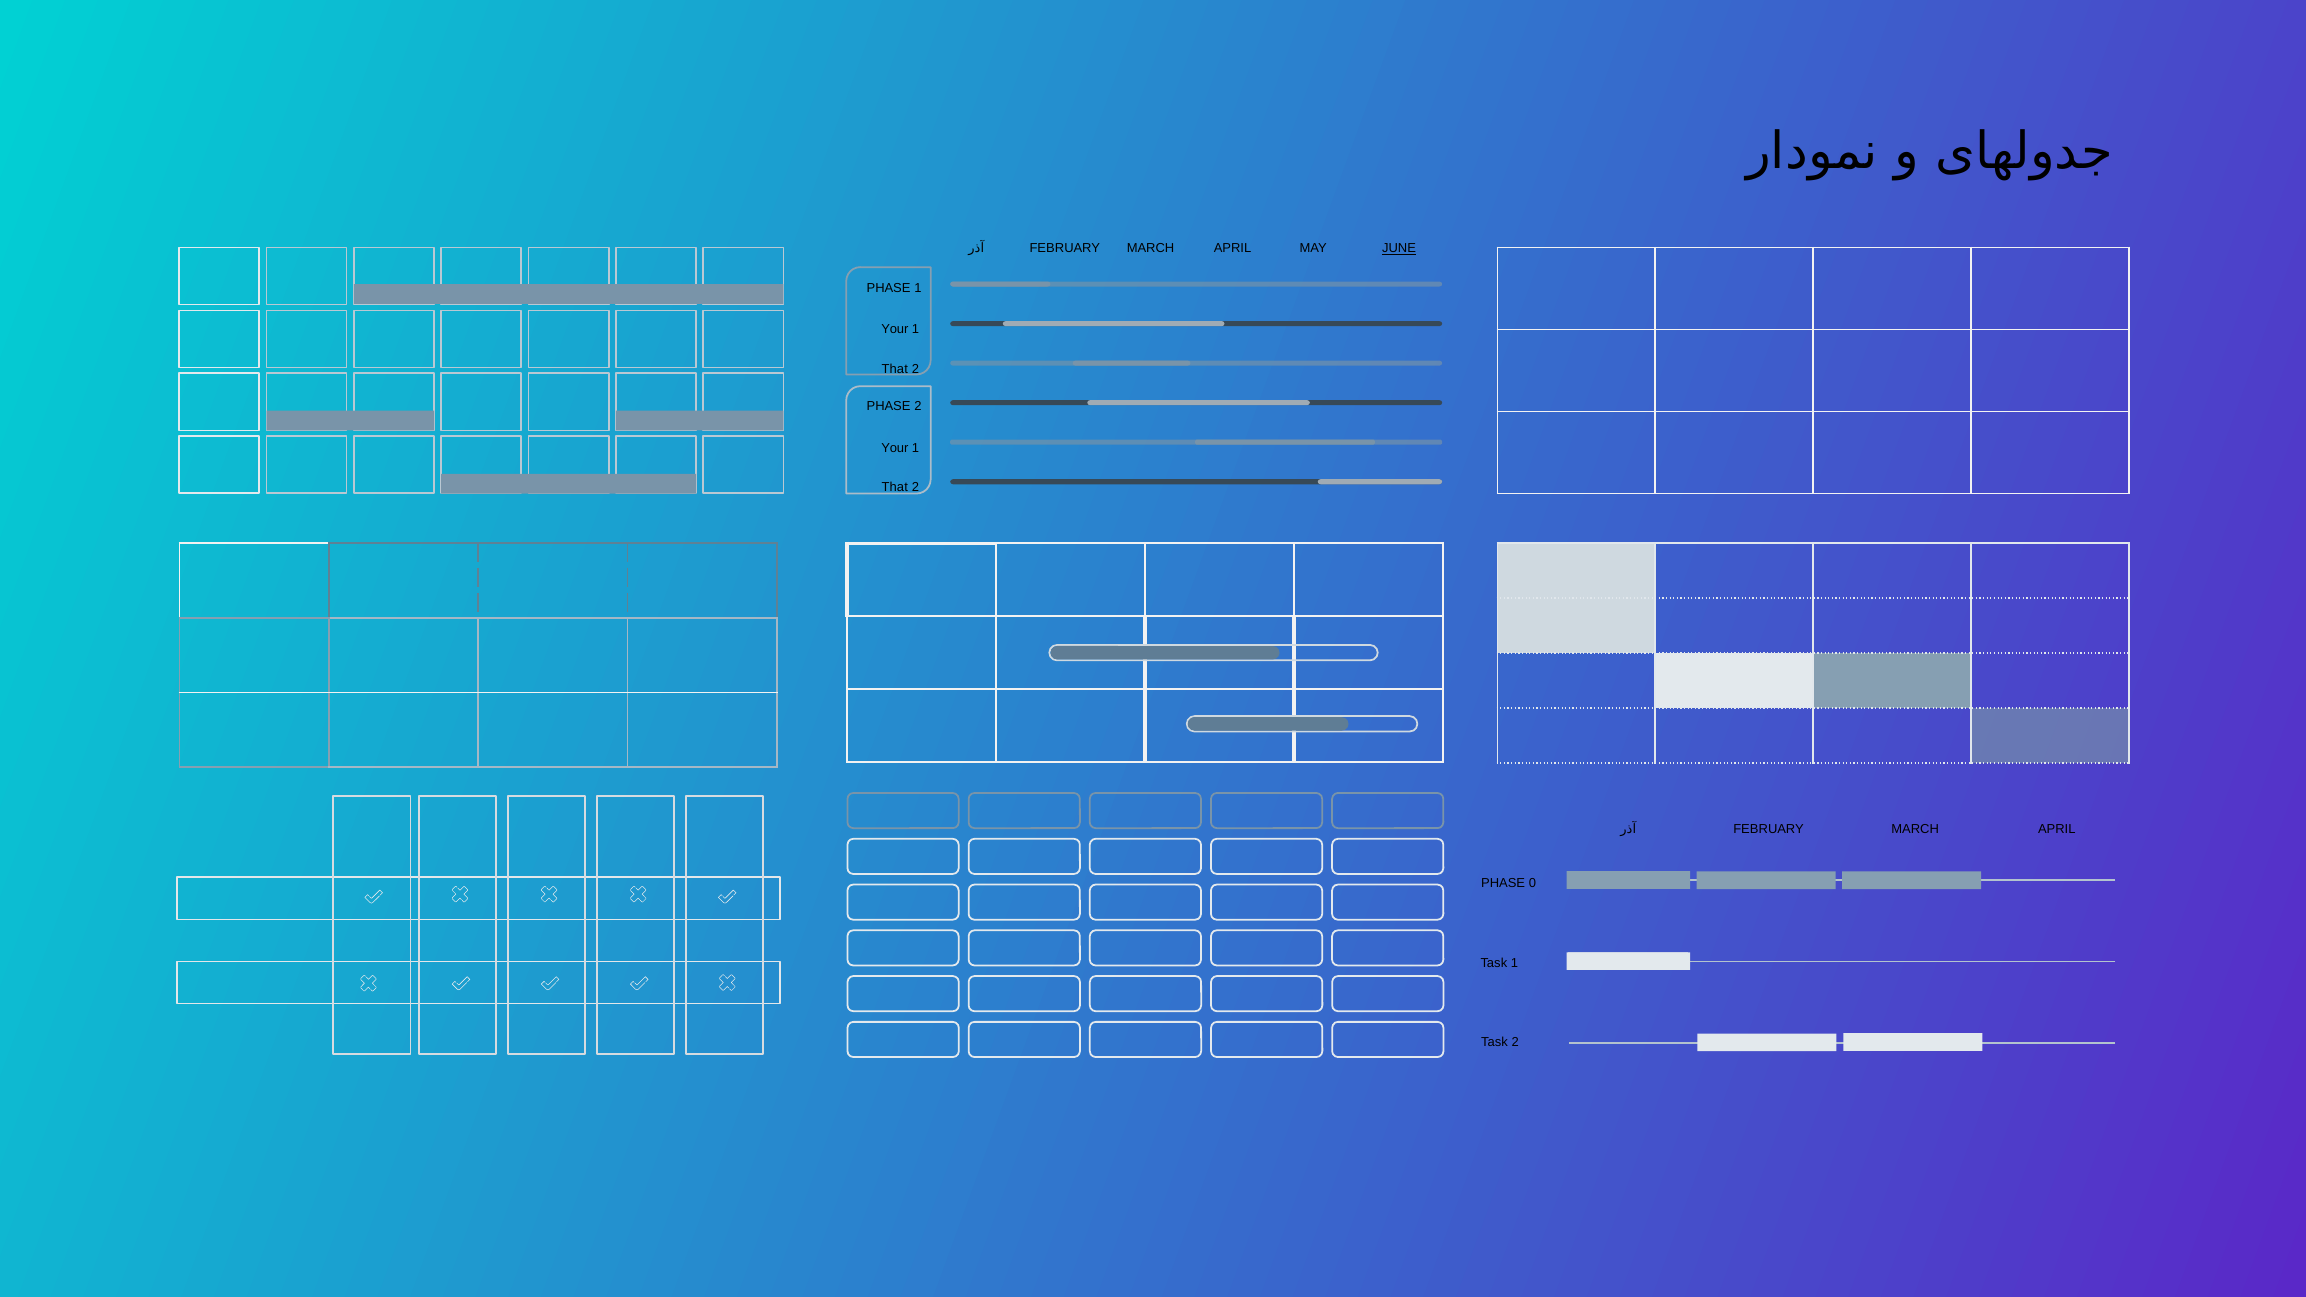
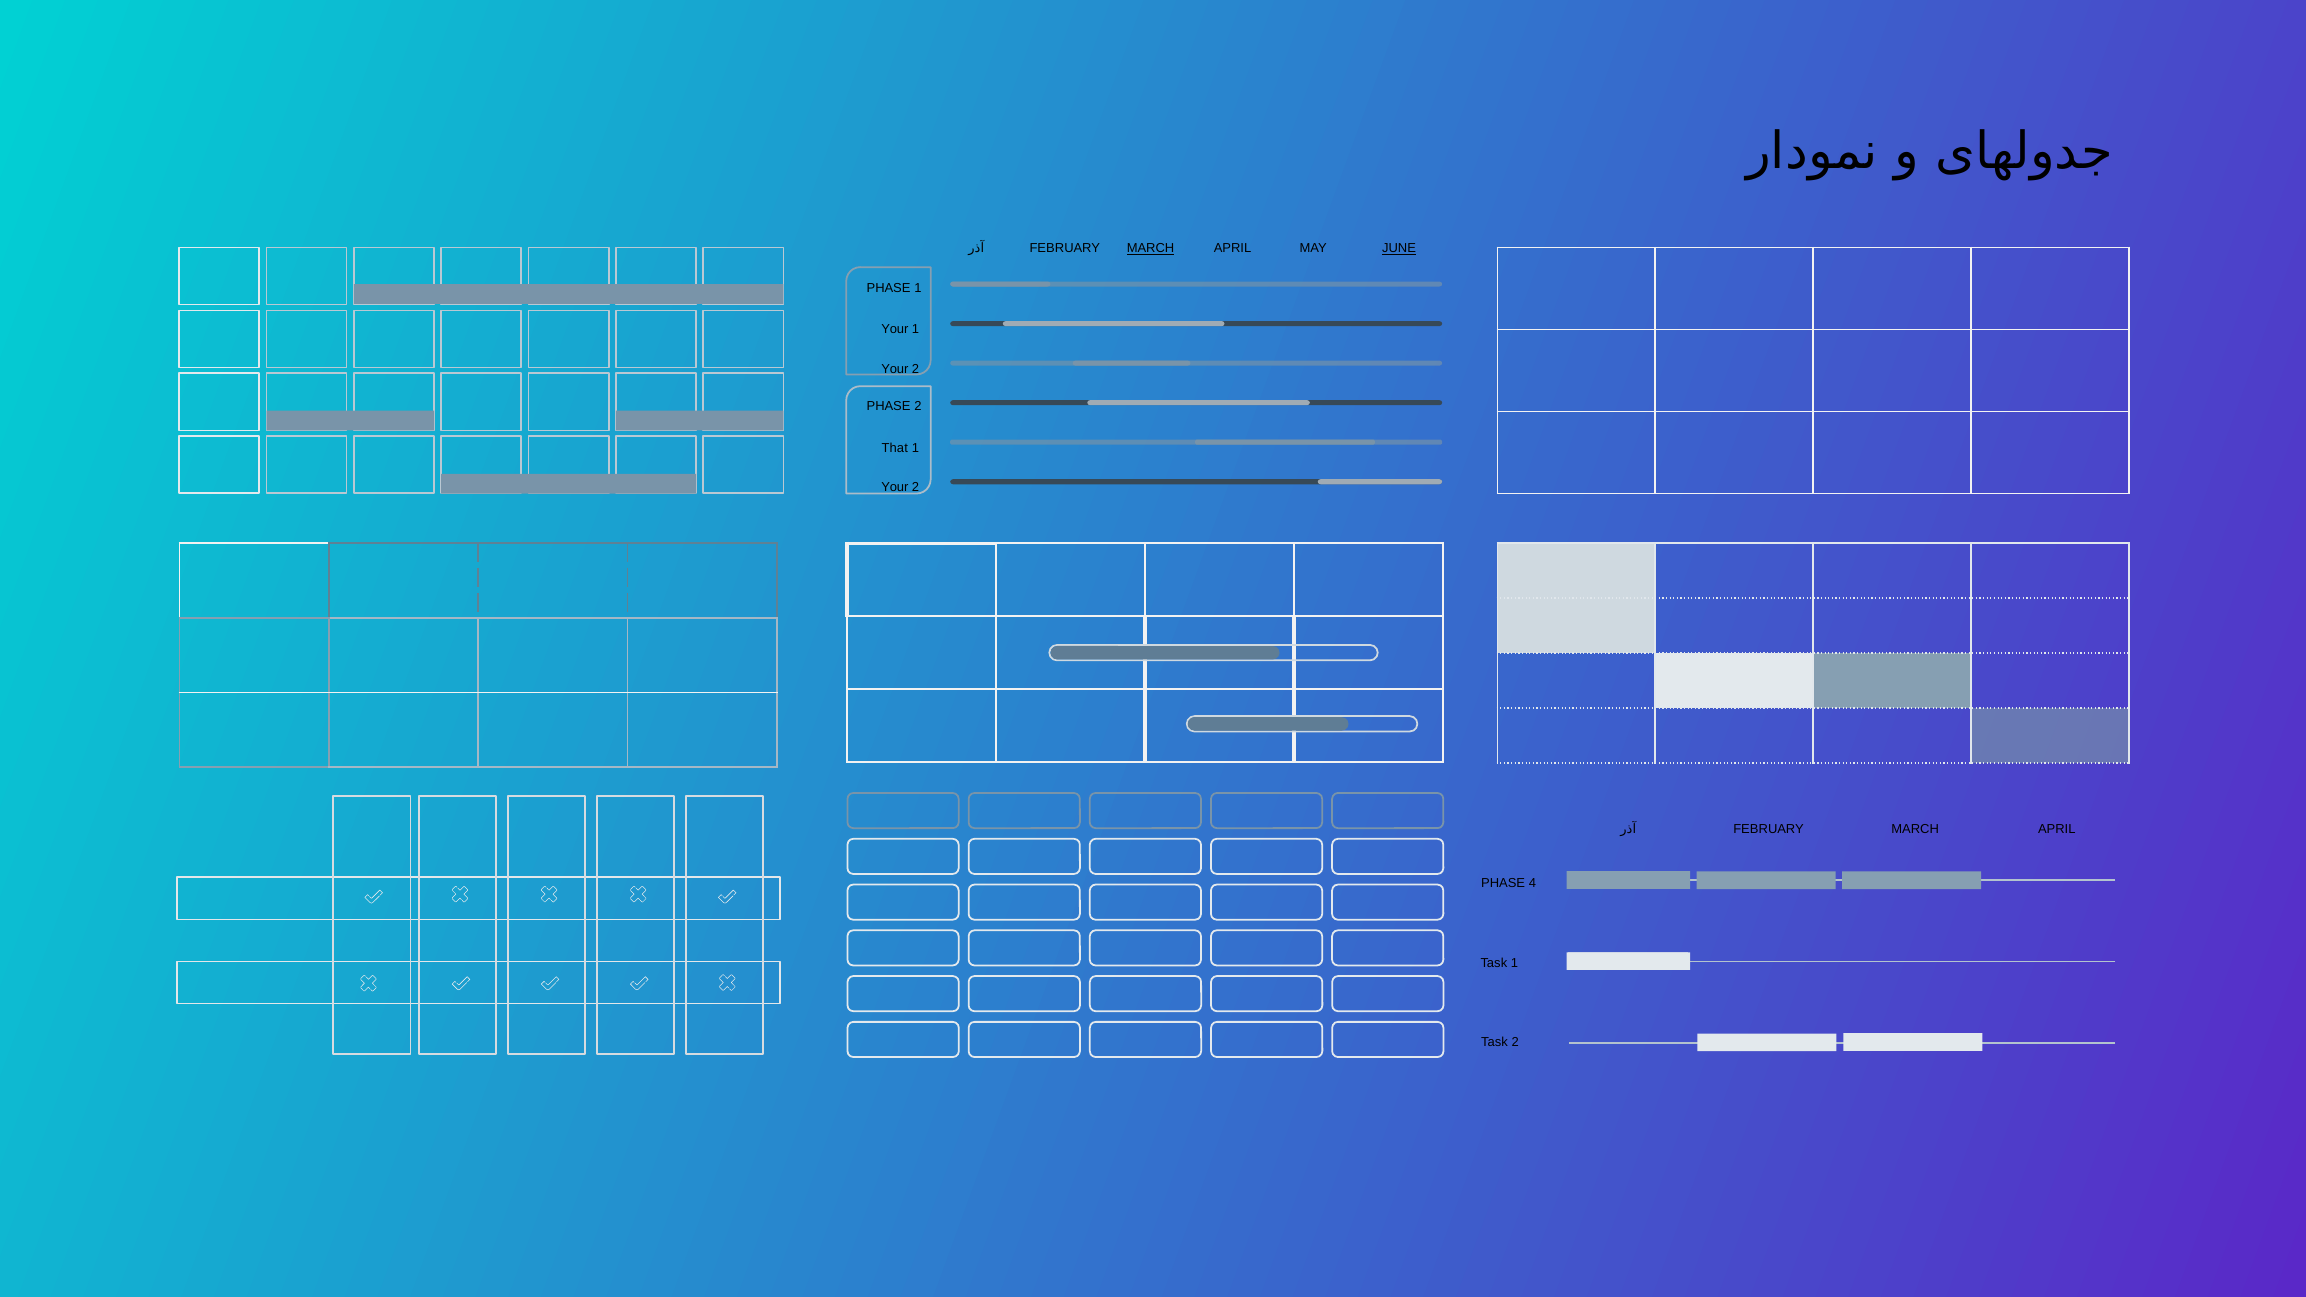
MARCH at (1151, 249) underline: none -> present
That at (895, 369): That -> Your
Your at (895, 448): Your -> That
That at (895, 488): That -> Your
0: 0 -> 4
